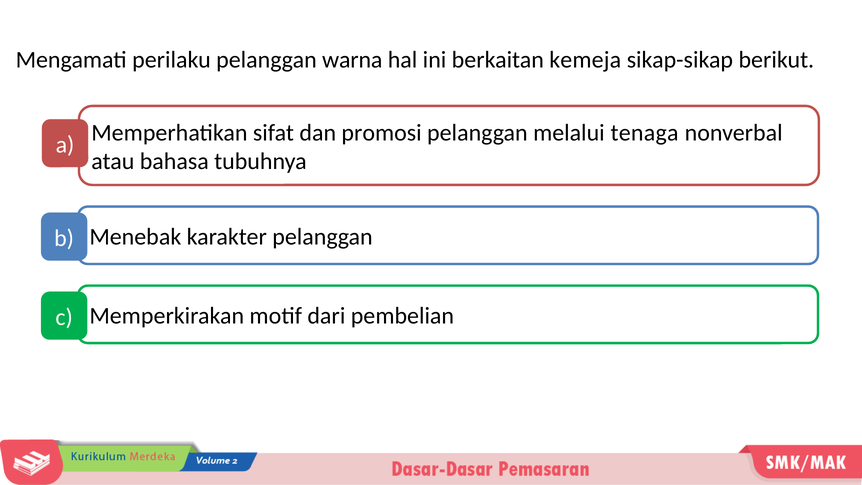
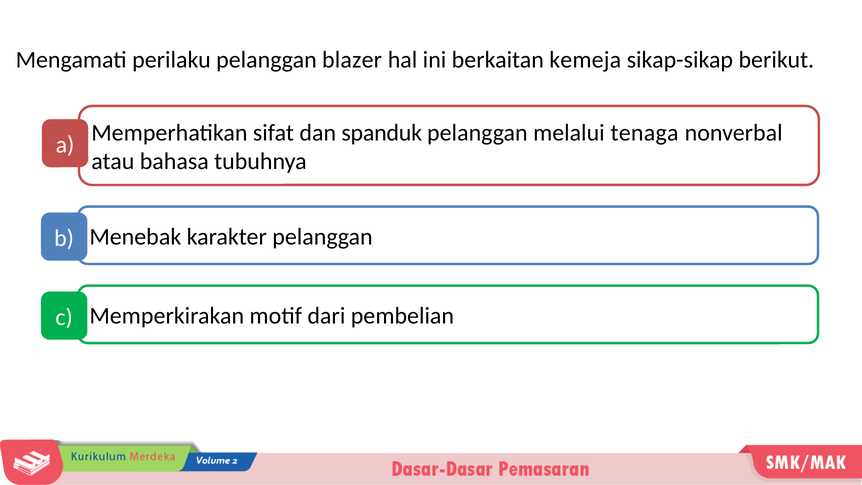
warna: warna -> blazer
promosi: promosi -> spanduk
